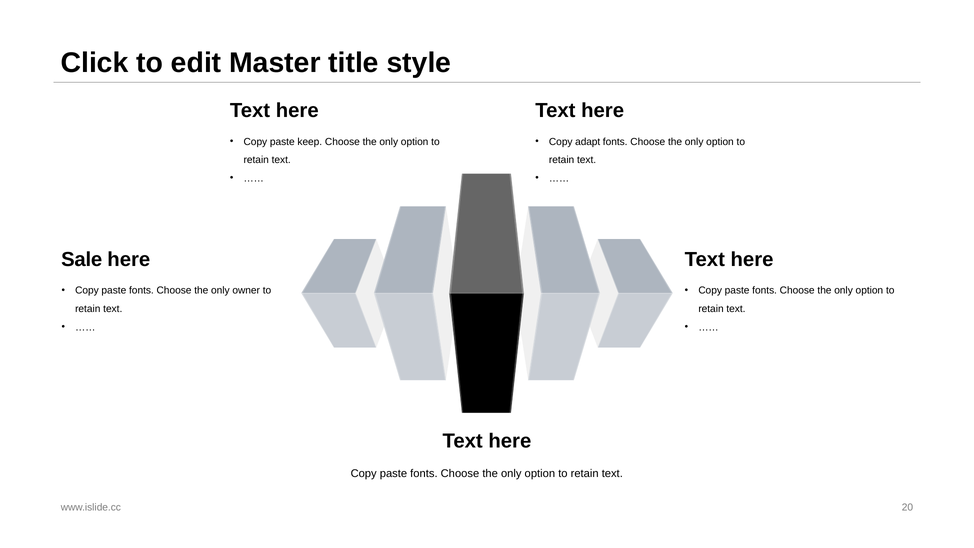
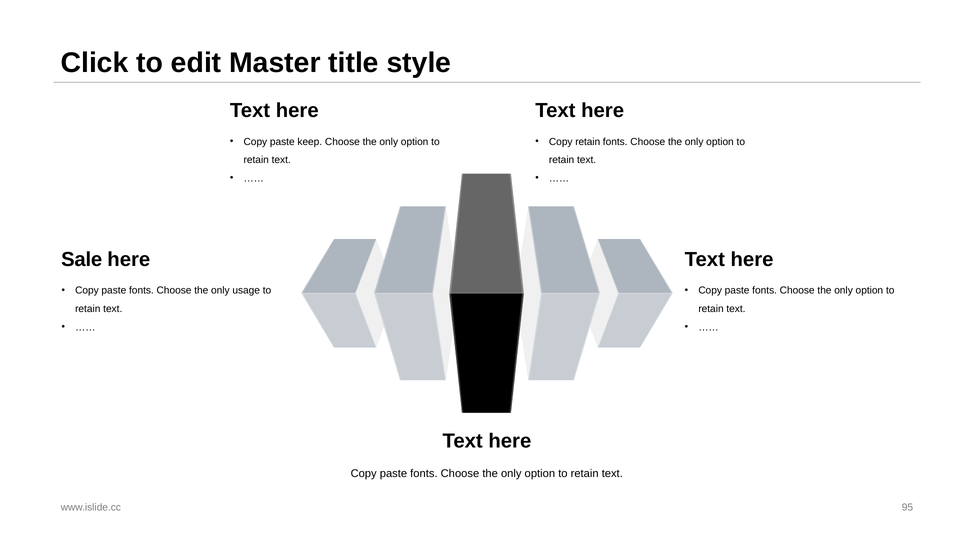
Copy adapt: adapt -> retain
owner: owner -> usage
20: 20 -> 95
